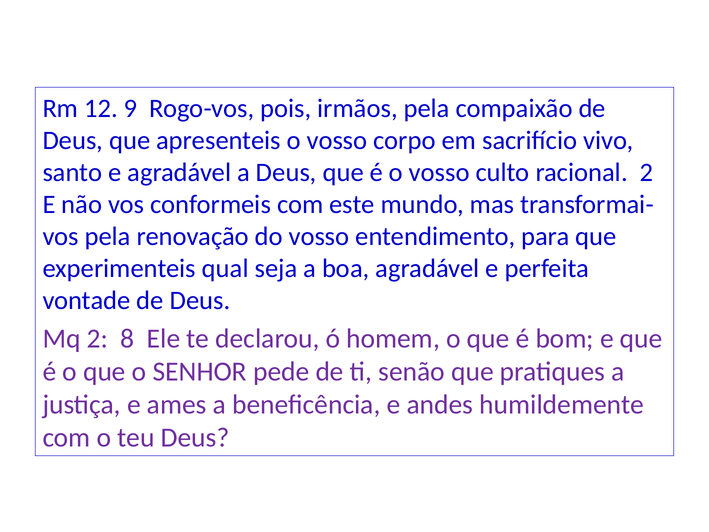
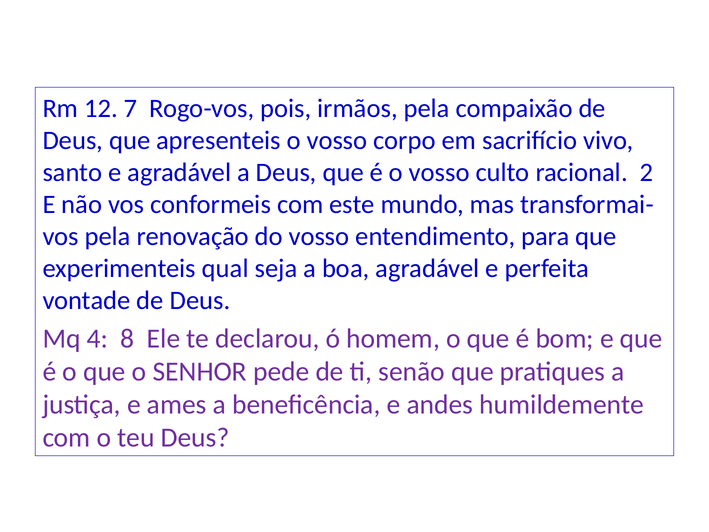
9: 9 -> 7
Mq 2: 2 -> 4
